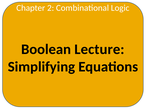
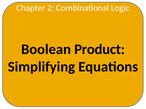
Lecture: Lecture -> Product
